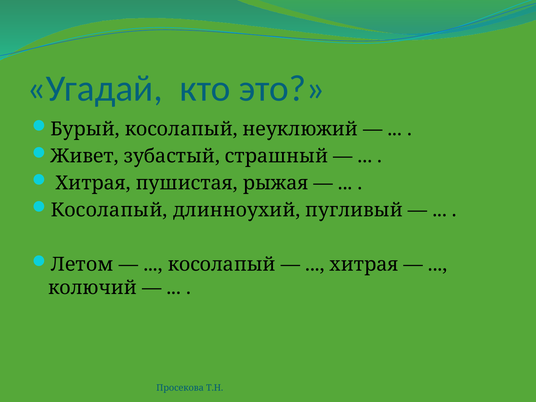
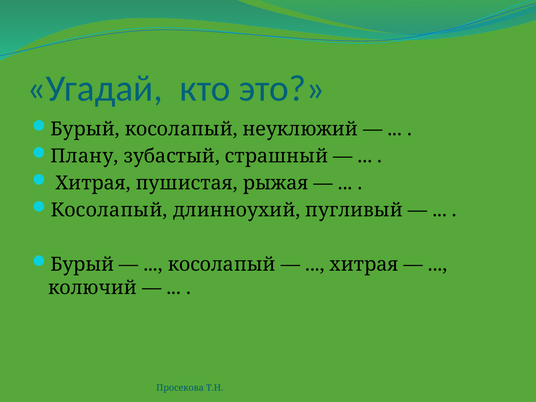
Живет: Живет -> Плану
Летом at (82, 264): Летом -> Бурый
